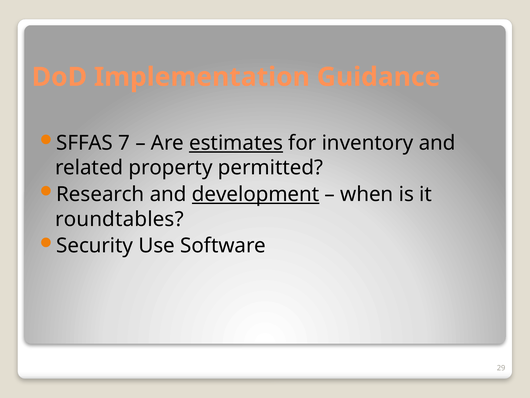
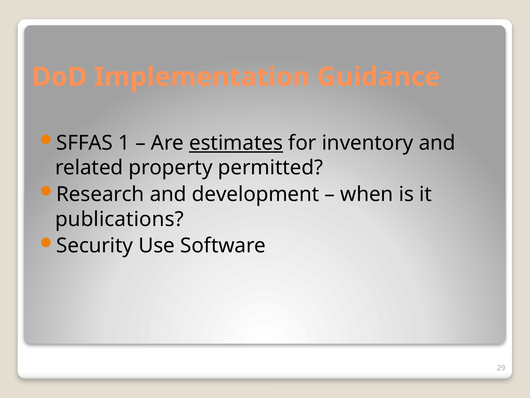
7: 7 -> 1
development underline: present -> none
roundtables: roundtables -> publications
